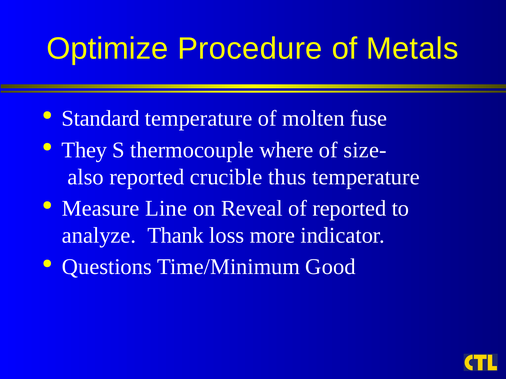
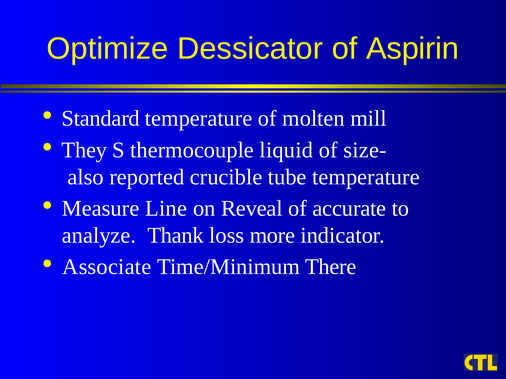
Procedure: Procedure -> Dessicator
Metals: Metals -> Aspirin
fuse: fuse -> mill
where: where -> liquid
thus: thus -> tube
of reported: reported -> accurate
Questions: Questions -> Associate
Good: Good -> There
